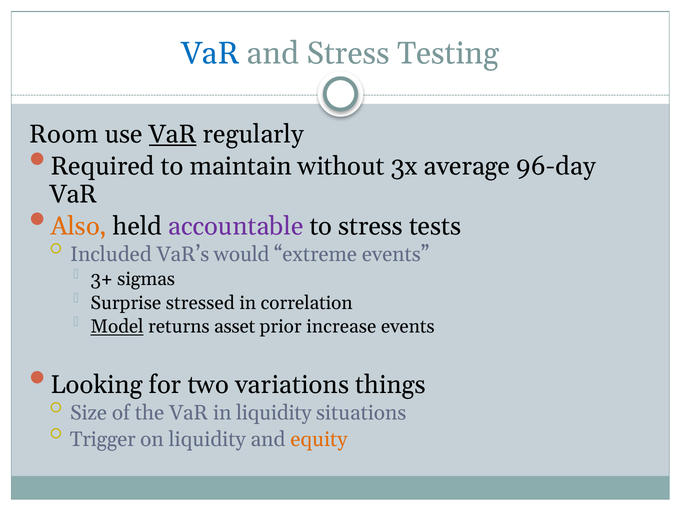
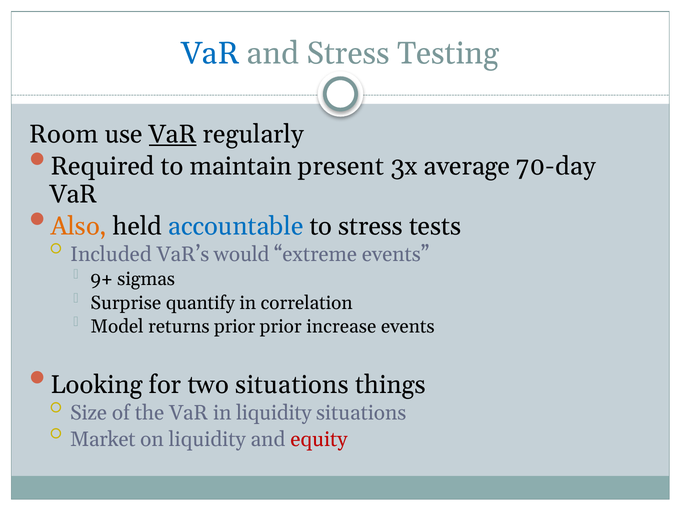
without: without -> present
96-day: 96-day -> 70-day
accountable colour: purple -> blue
3+: 3+ -> 9+
stressed: stressed -> quantify
Model underline: present -> none
returns asset: asset -> prior
two variations: variations -> situations
Trigger: Trigger -> Market
equity colour: orange -> red
